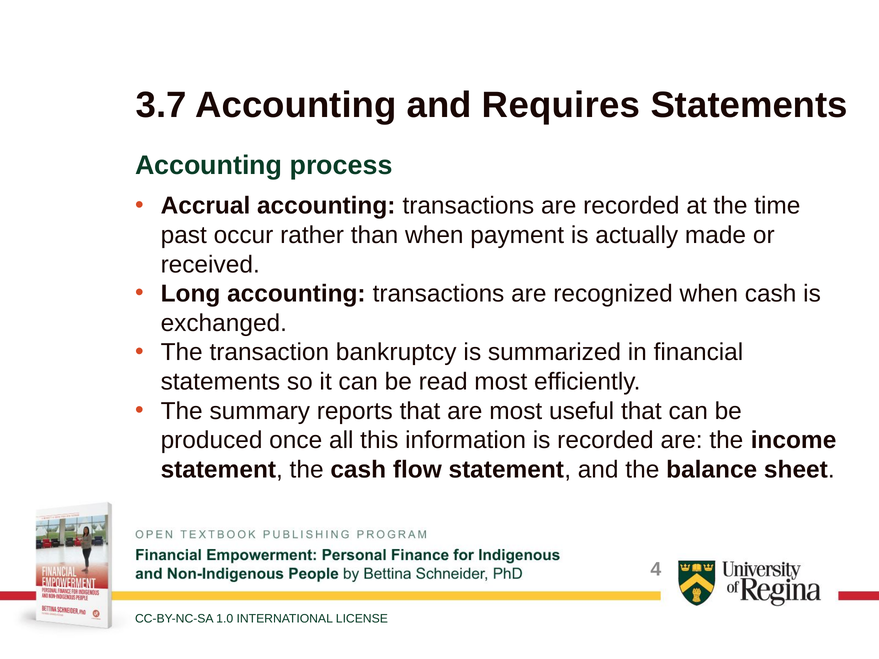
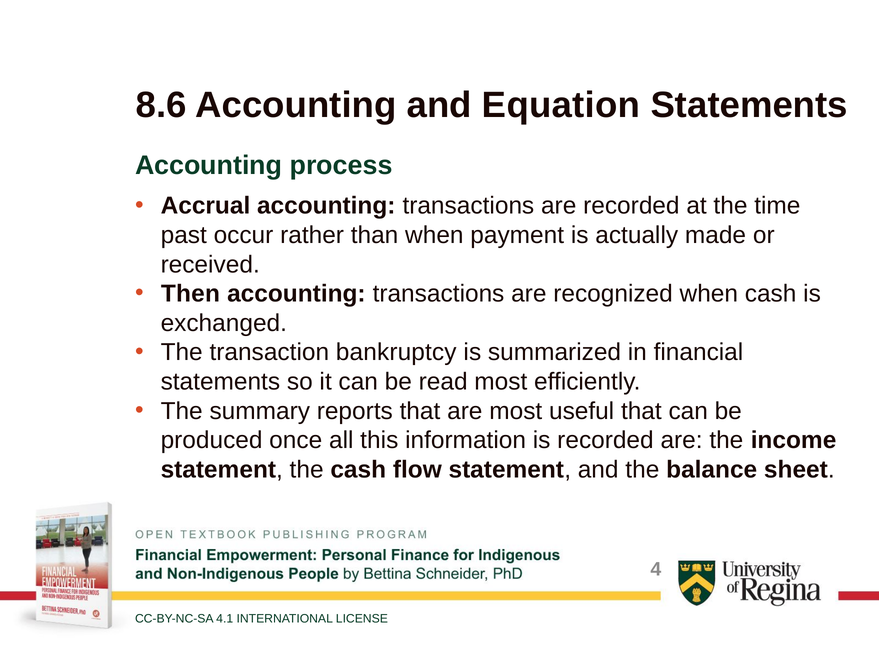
3.7: 3.7 -> 8.6
Requires: Requires -> Equation
Long: Long -> Then
1.0: 1.0 -> 4.1
